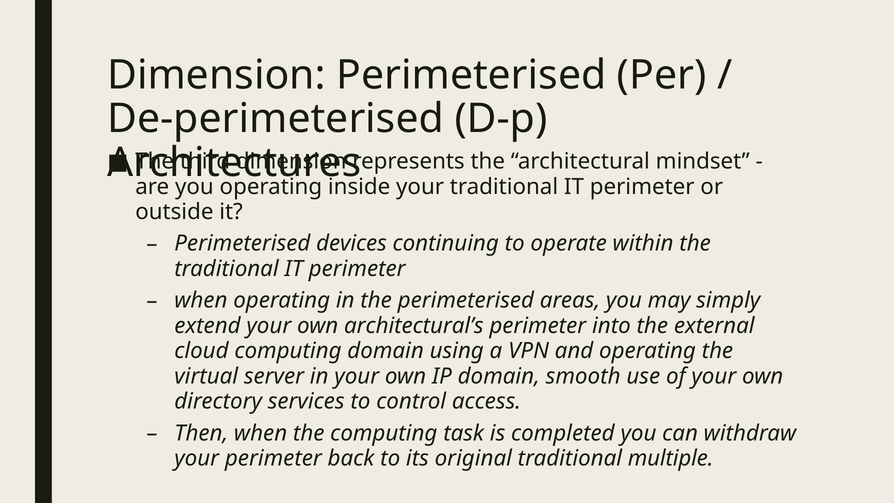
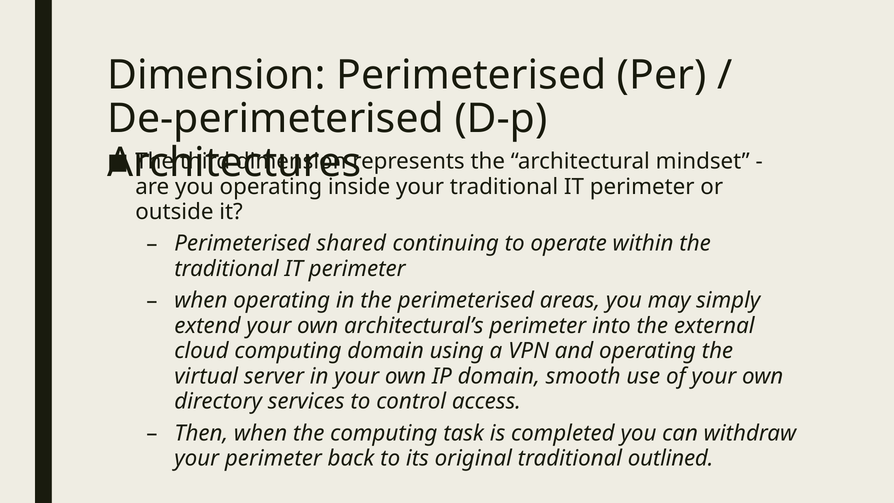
devices: devices -> shared
multiple: multiple -> outlined
